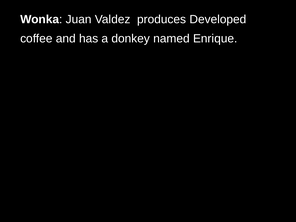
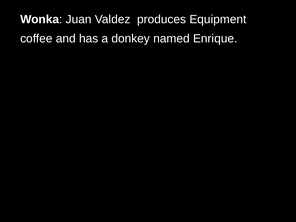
Developed: Developed -> Equipment
